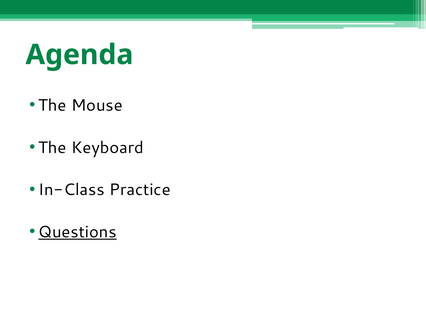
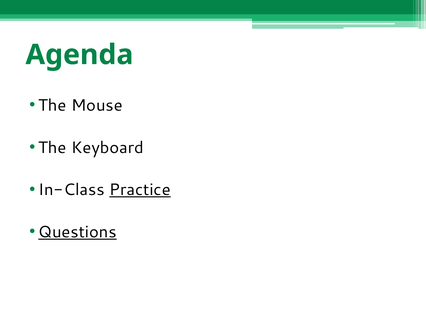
Practice underline: none -> present
